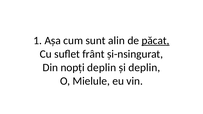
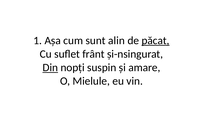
Din underline: none -> present
nopți deplin: deplin -> suspin
și deplin: deplin -> amare
